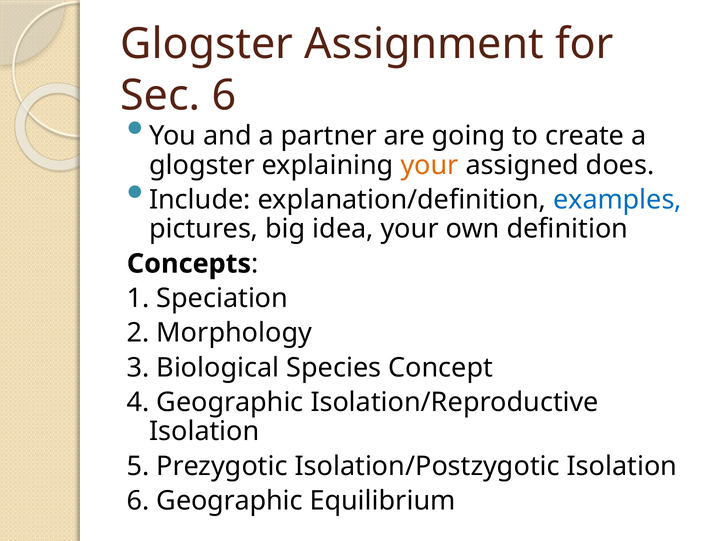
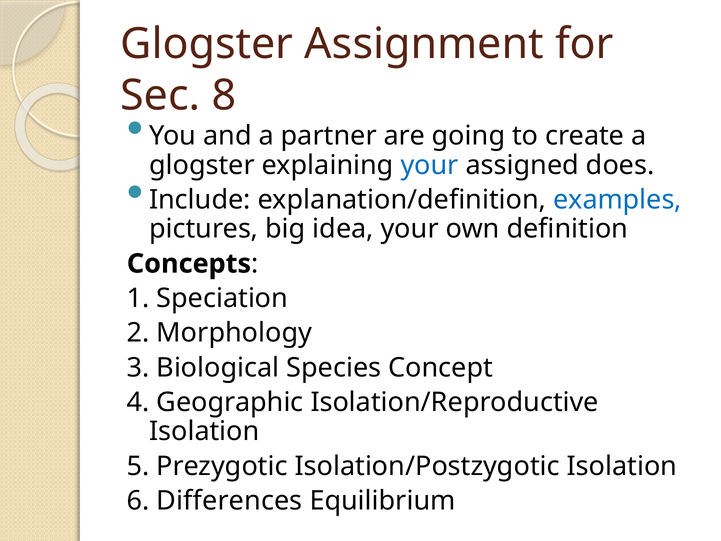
Sec 6: 6 -> 8
your at (430, 165) colour: orange -> blue
6 Geographic: Geographic -> Differences
